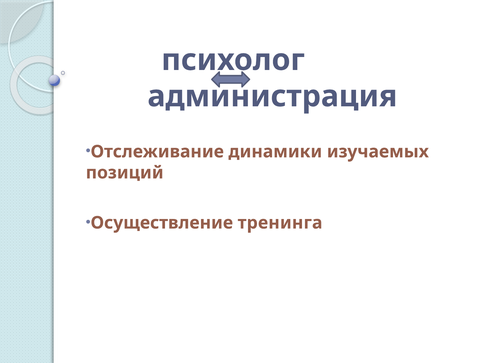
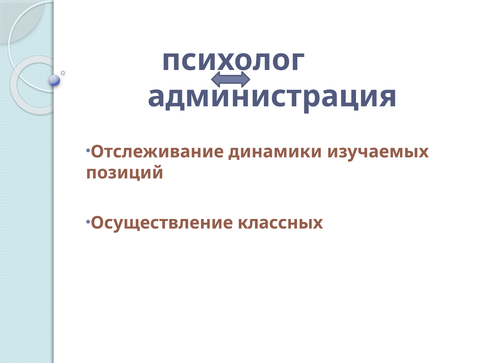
тренинга: тренинга -> классных
